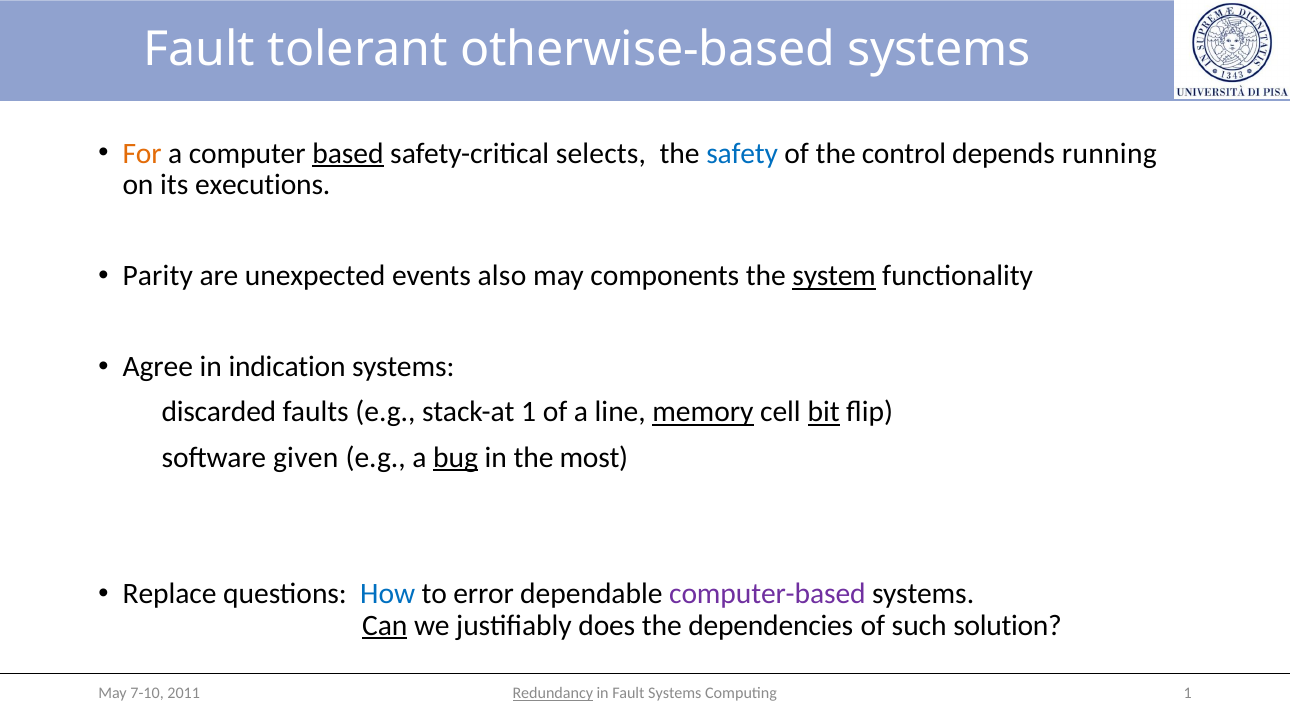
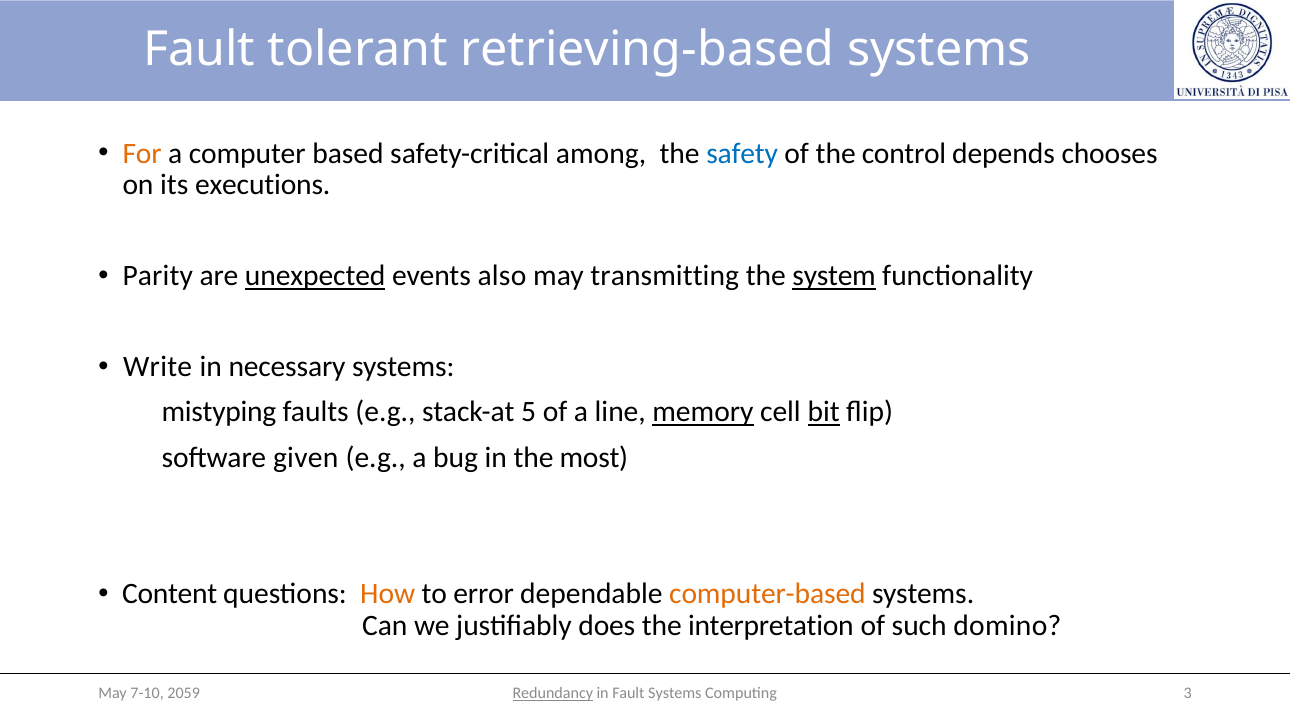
otherwise-based: otherwise-based -> retrieving-based
based underline: present -> none
selects: selects -> among
running: running -> chooses
unexpected underline: none -> present
components: components -> transmitting
Agree: Agree -> Write
indication: indication -> necessary
discarded: discarded -> mistyping
stack-at 1: 1 -> 5
bug underline: present -> none
Replace: Replace -> Content
How colour: blue -> orange
computer-based colour: purple -> orange
Can underline: present -> none
dependencies: dependencies -> interpretation
solution: solution -> domino
Computing 1: 1 -> 3
2011: 2011 -> 2059
